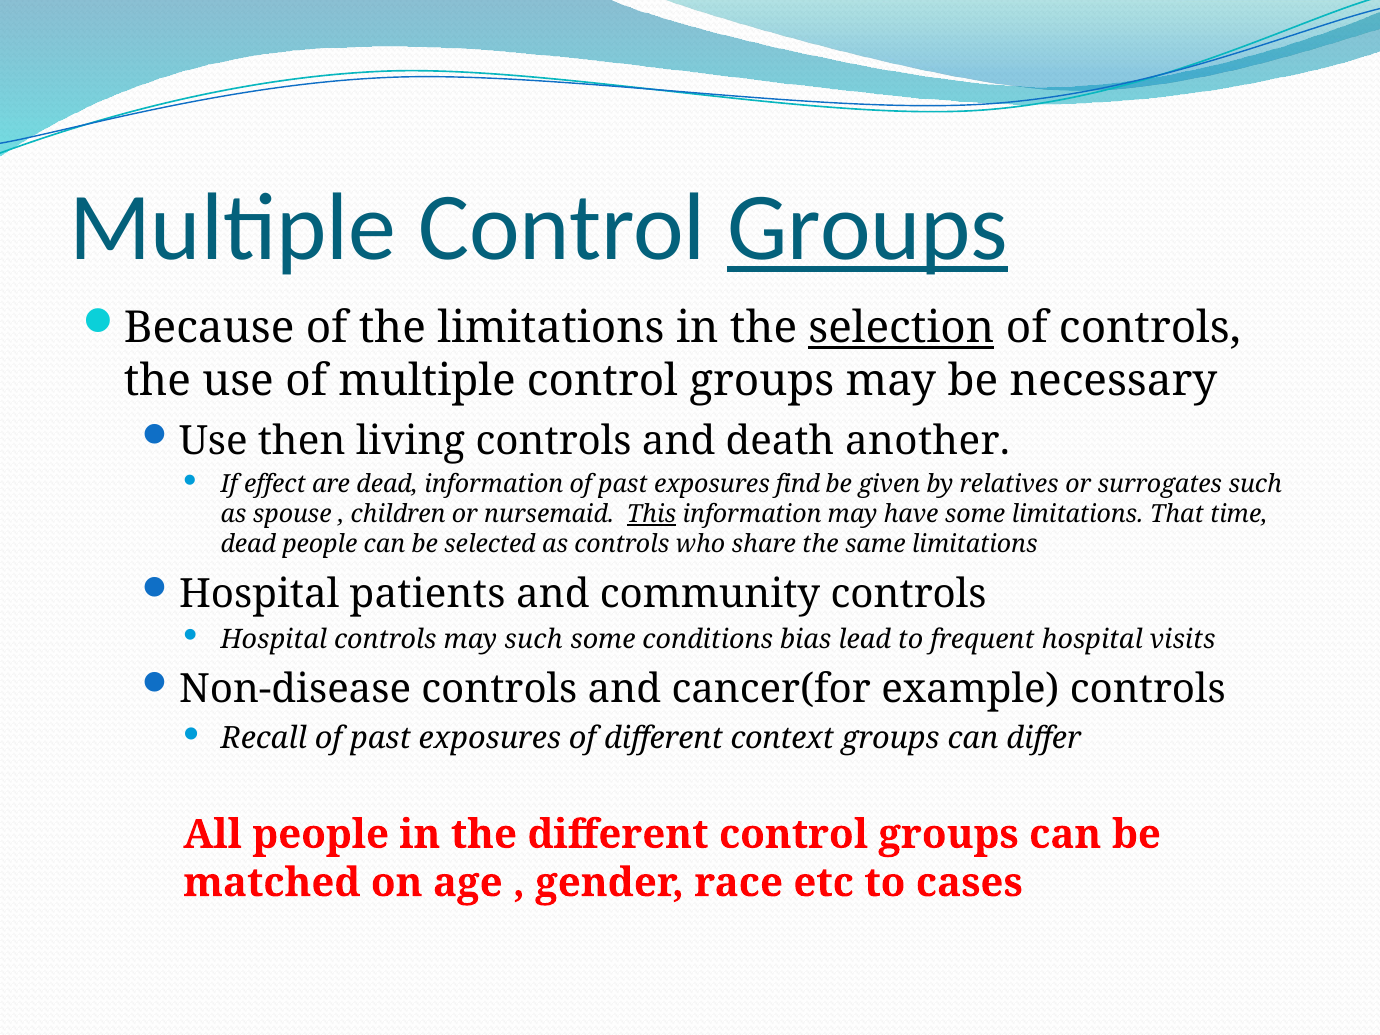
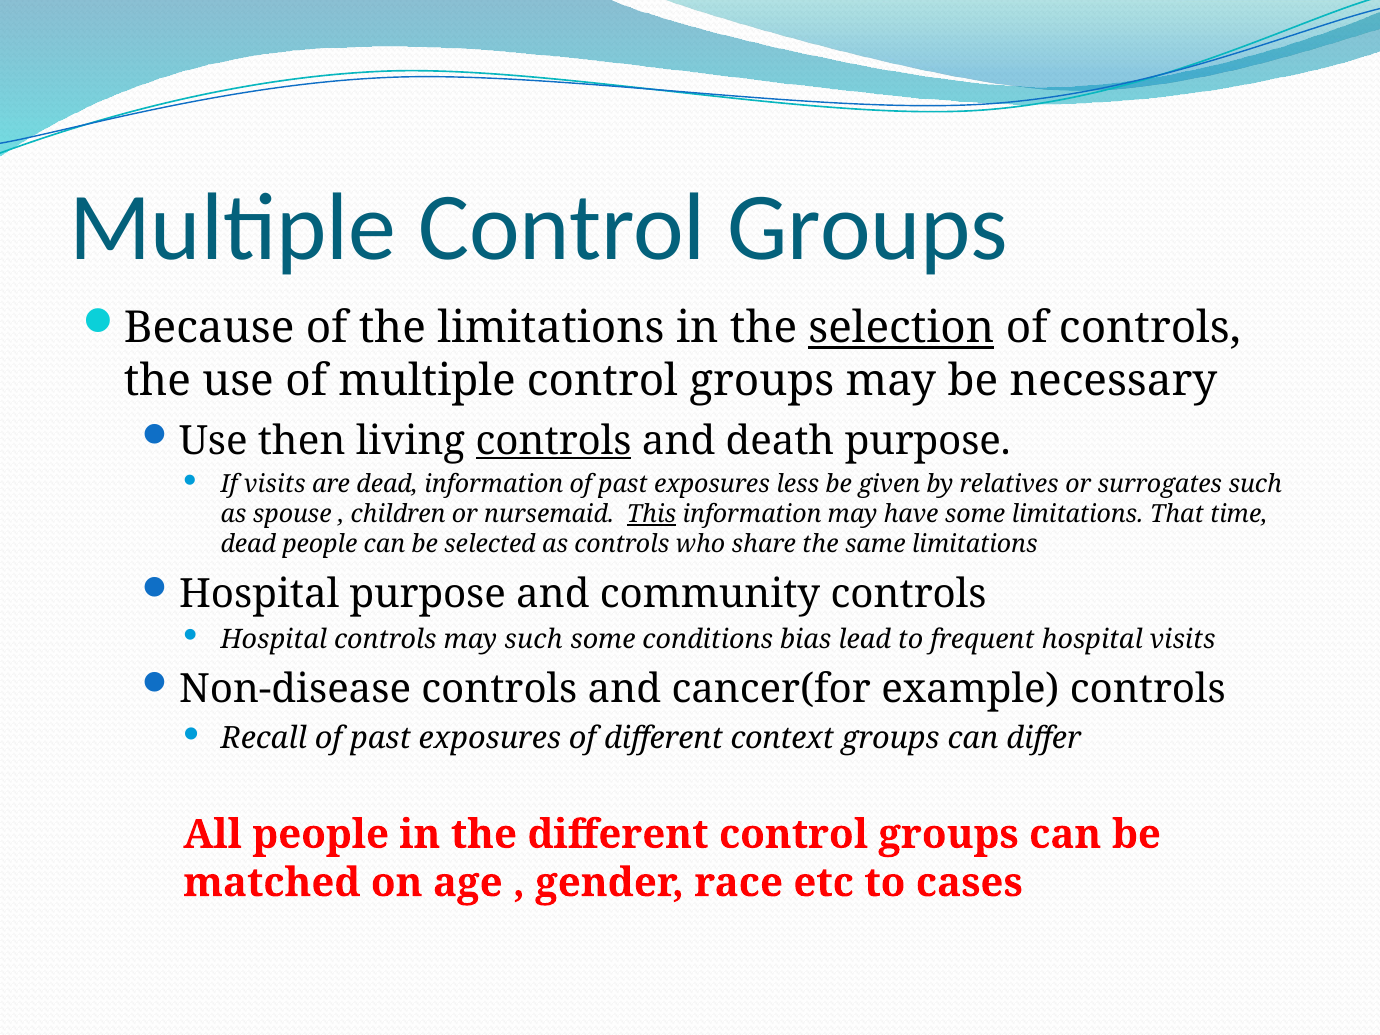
Groups at (868, 228) underline: present -> none
controls at (554, 441) underline: none -> present
death another: another -> purpose
If effect: effect -> visits
find: find -> less
Hospital patients: patients -> purpose
